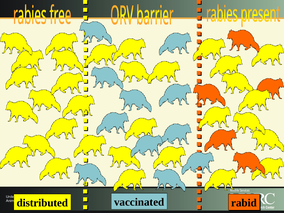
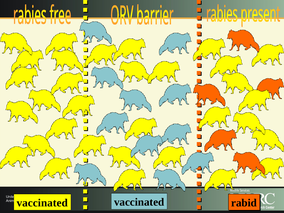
distributed at (42, 203): distributed -> vaccinated
